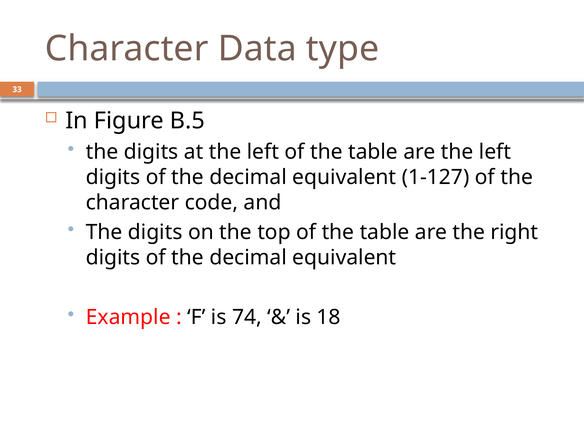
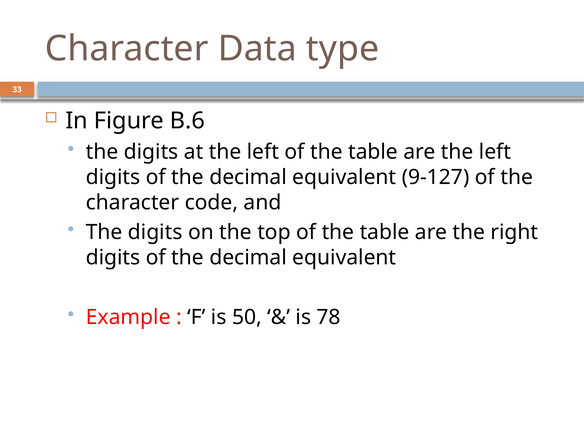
B.5: B.5 -> B.6
1-127: 1-127 -> 9-127
74: 74 -> 50
18: 18 -> 78
